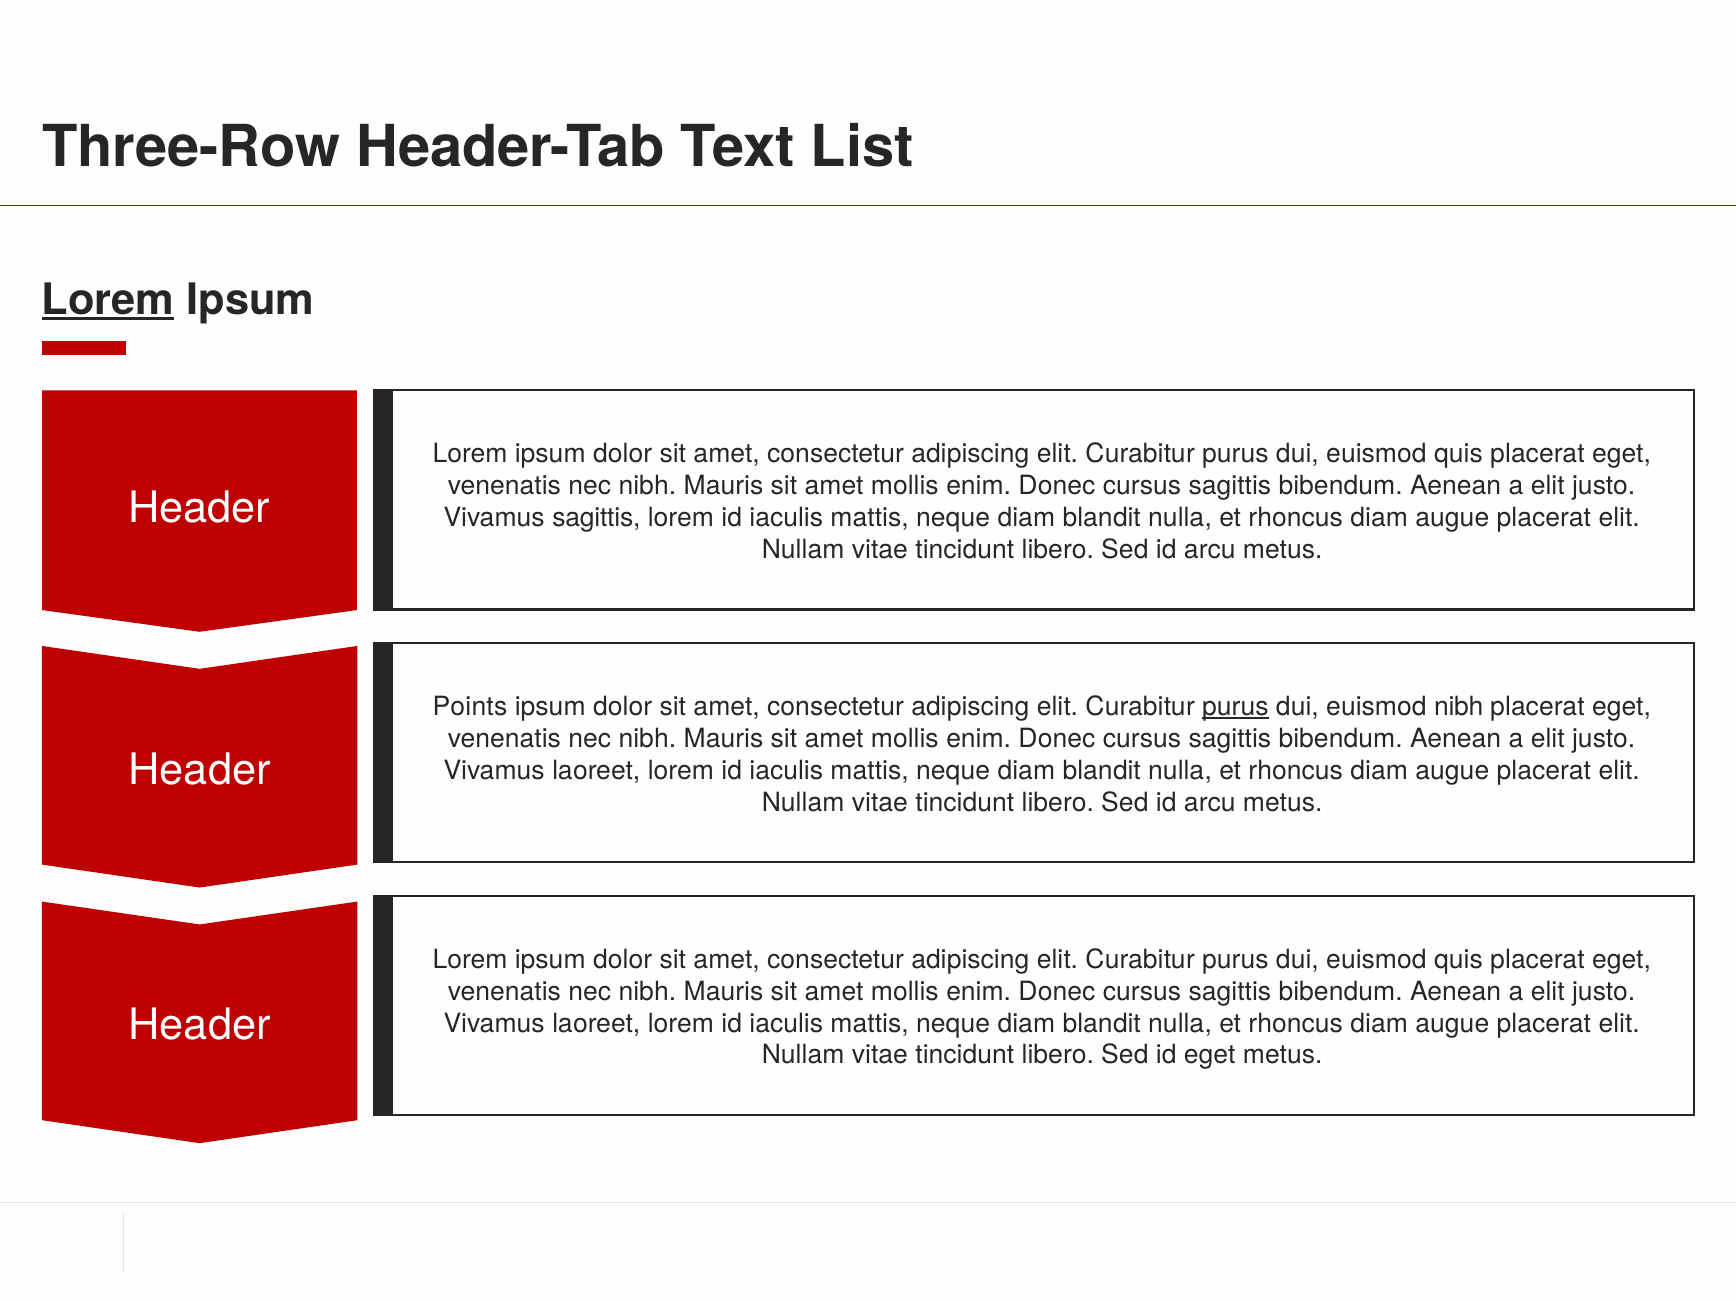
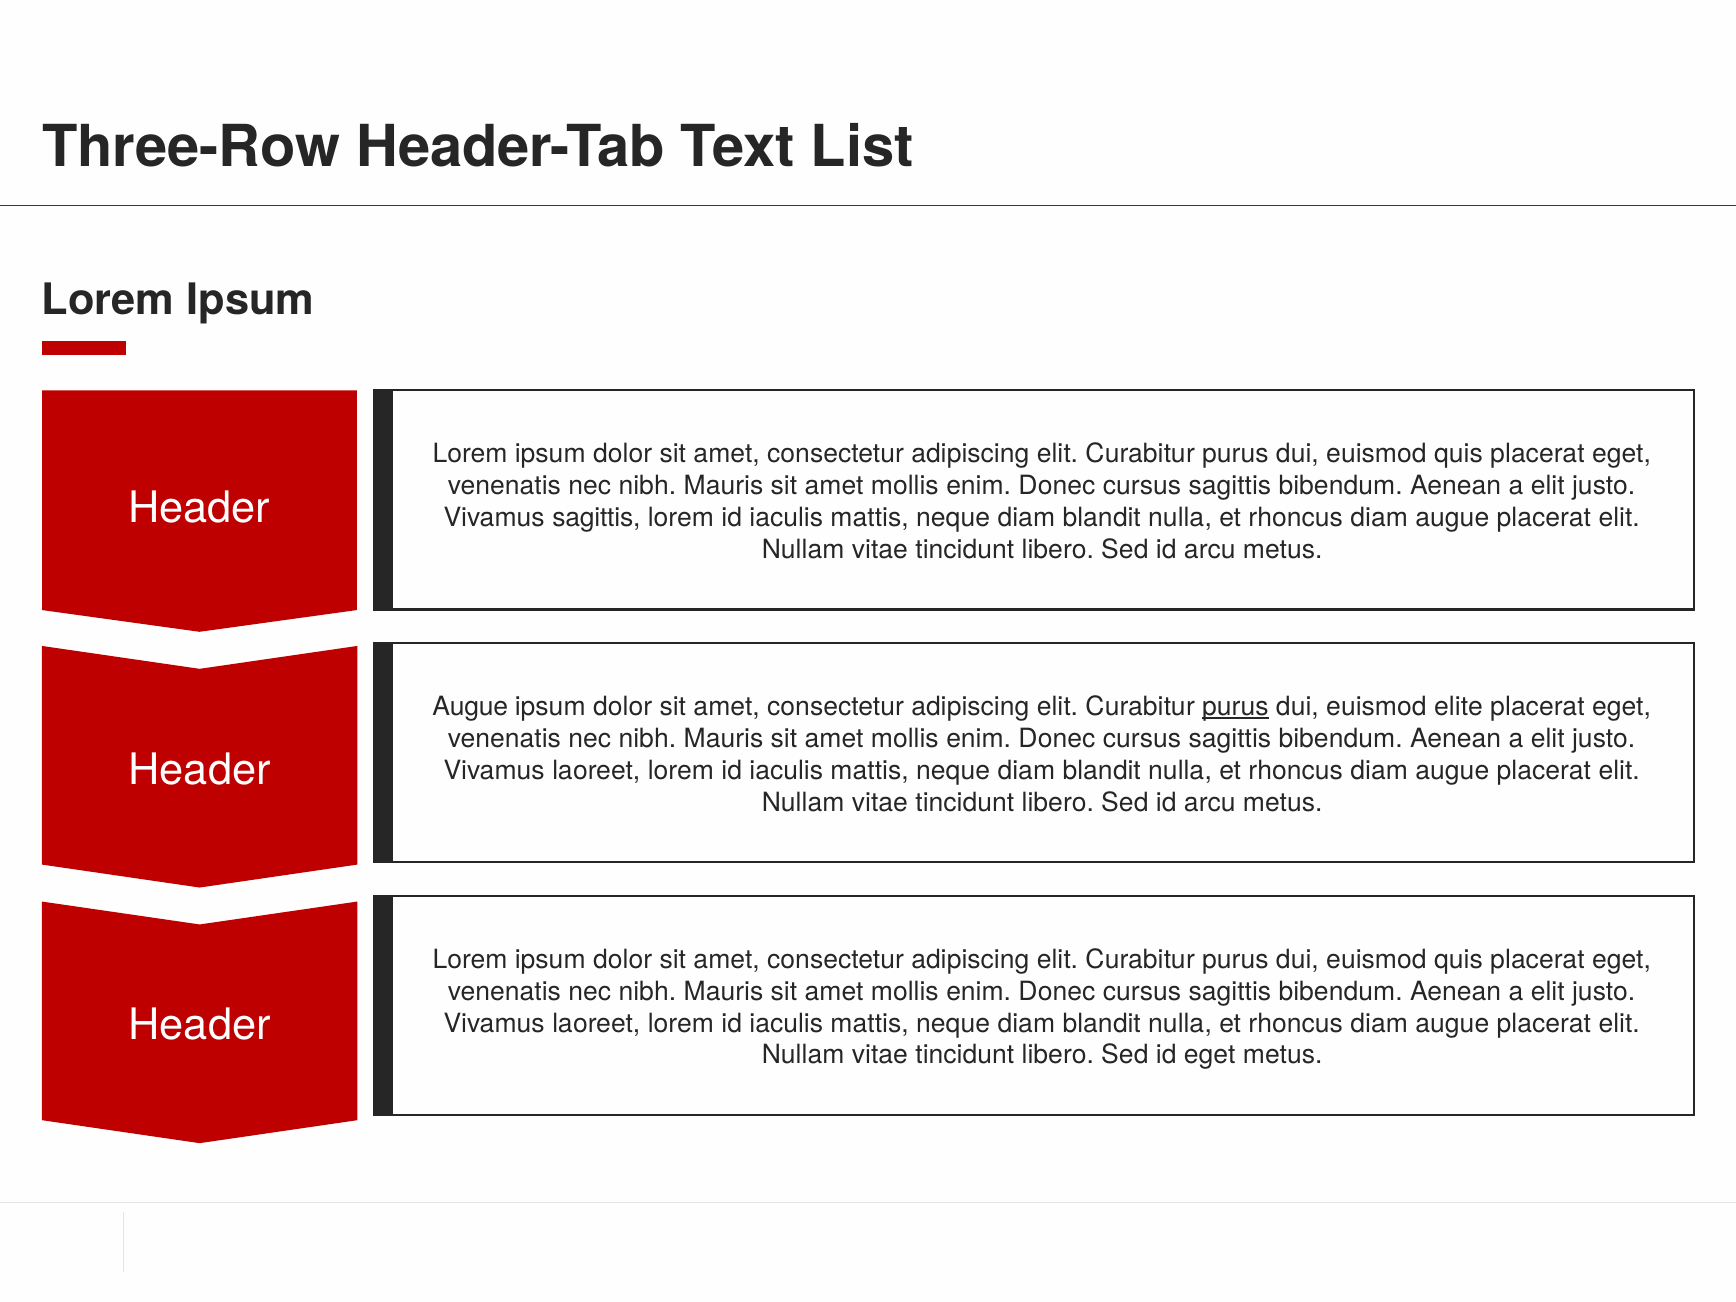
Lorem at (108, 300) underline: present -> none
Points at (470, 707): Points -> Augue
euismod nibh: nibh -> elite
